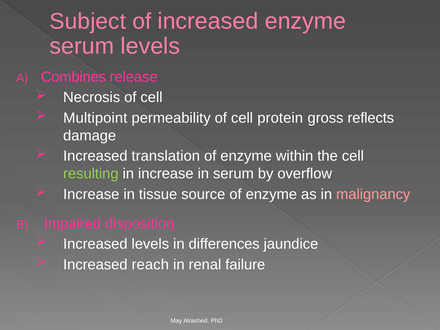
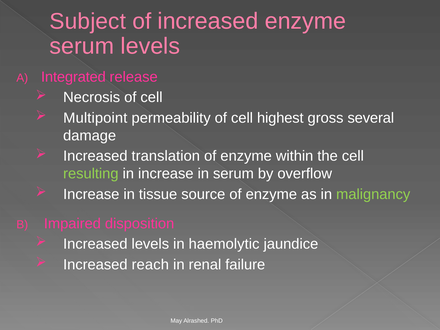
Combines: Combines -> Integrated
protein: protein -> highest
reflects: reflects -> several
malignancy colour: pink -> light green
differences: differences -> haemolytic
